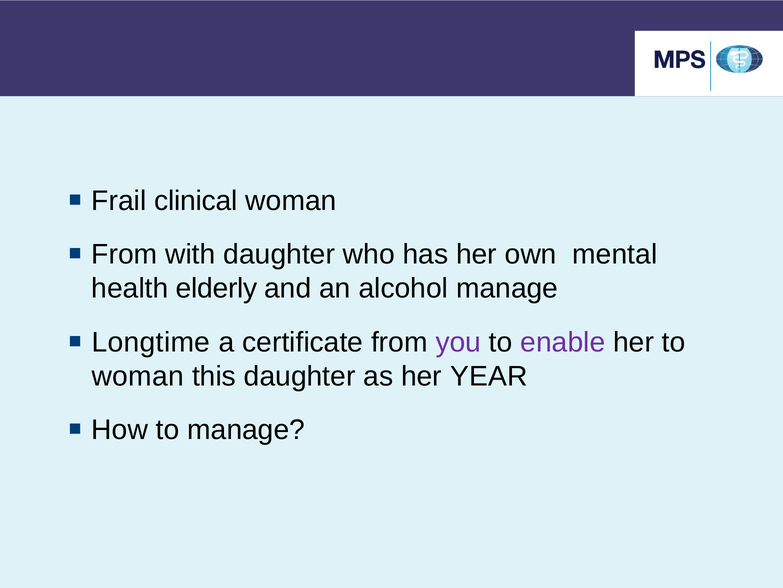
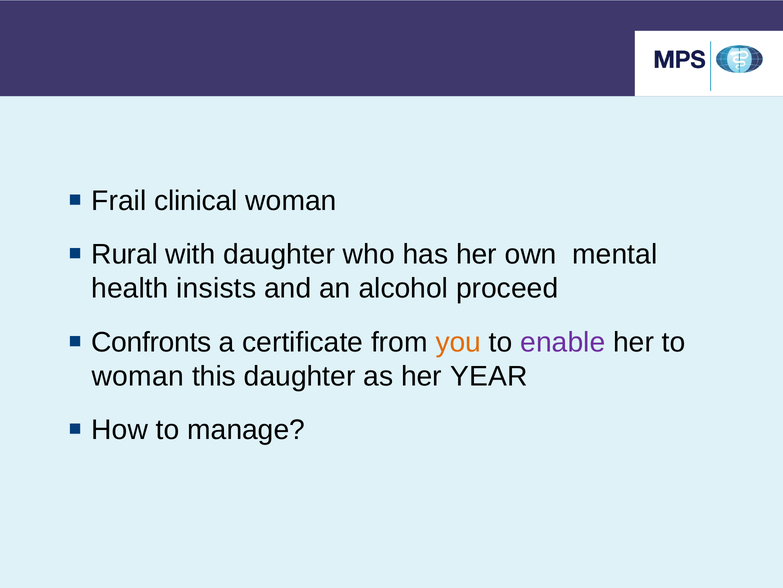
From at (124, 254): From -> Rural
elderly: elderly -> insists
alcohol manage: manage -> proceed
Longtime: Longtime -> Confronts
you colour: purple -> orange
